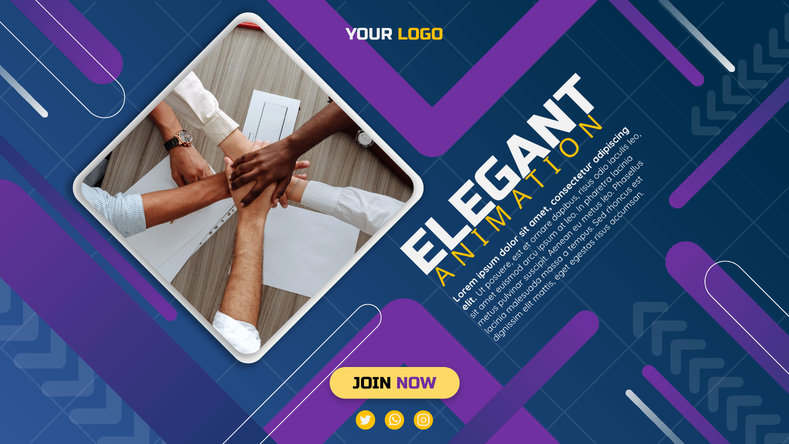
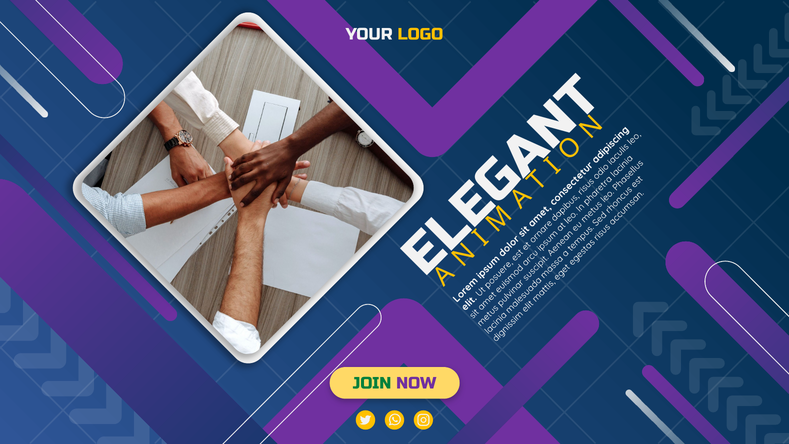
JOIN colour: black -> green
